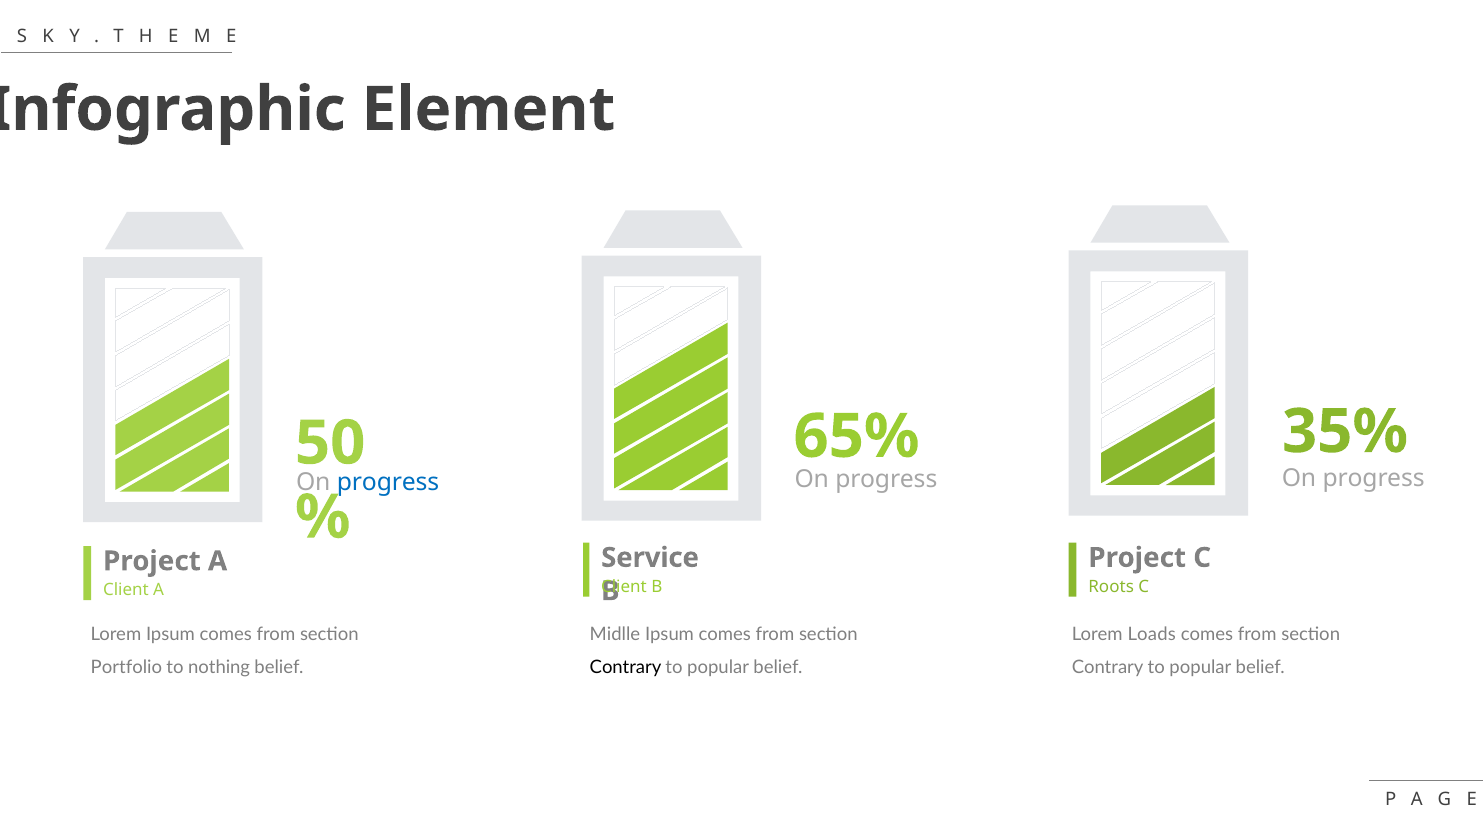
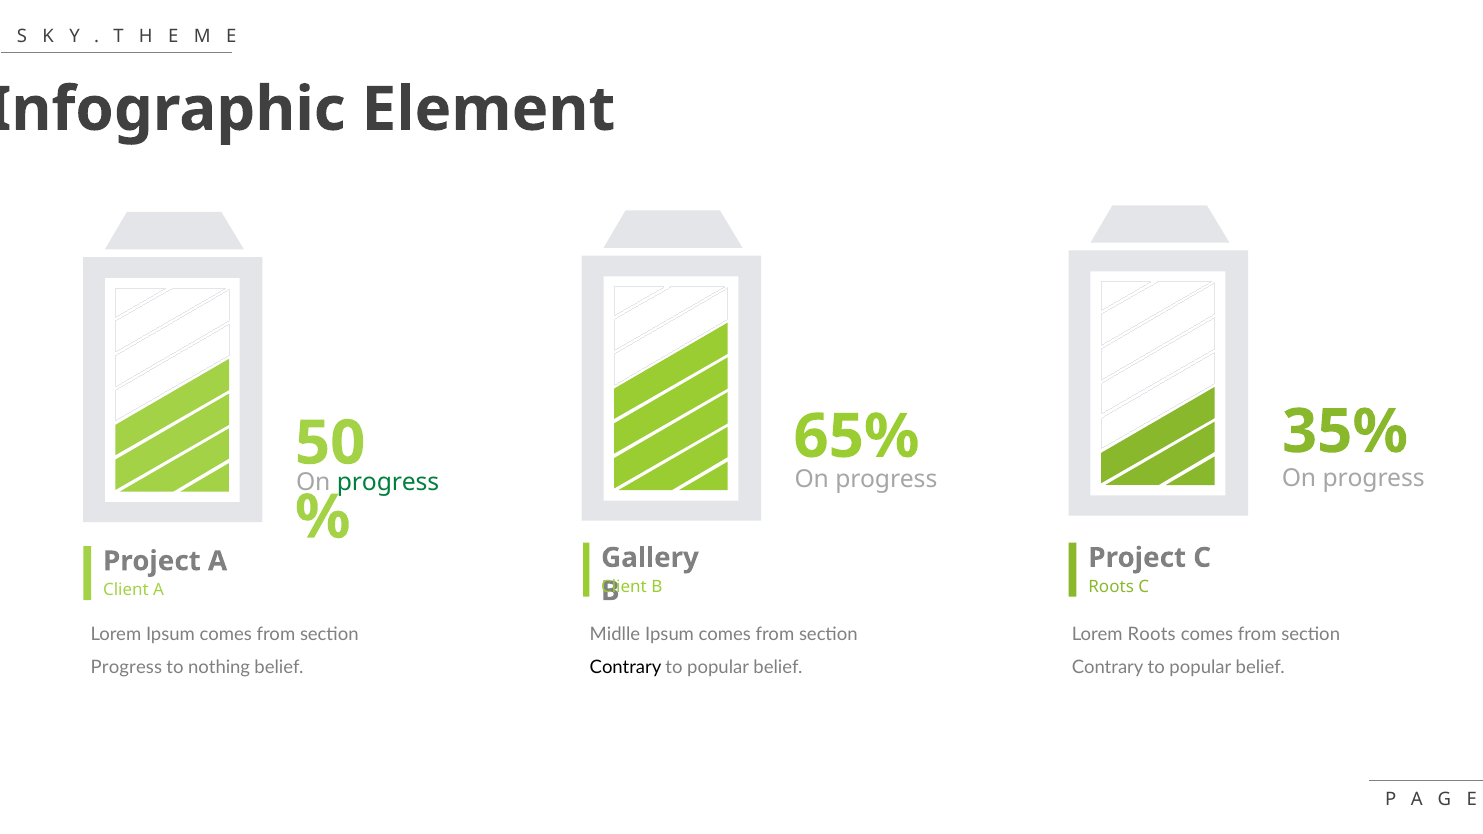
progress at (388, 482) colour: blue -> green
Service: Service -> Gallery
Lorem Loads: Loads -> Roots
Portfolio at (126, 667): Portfolio -> Progress
